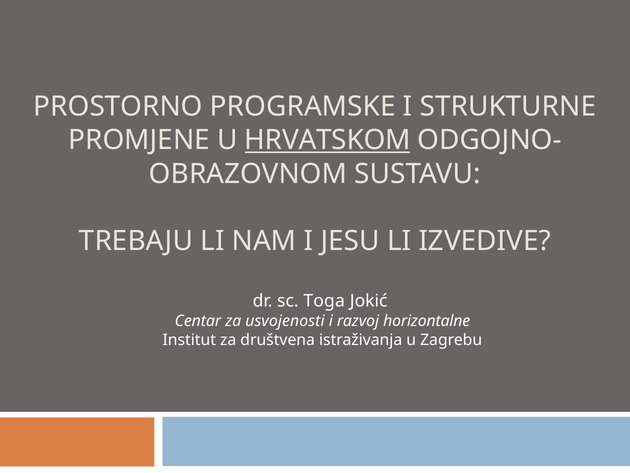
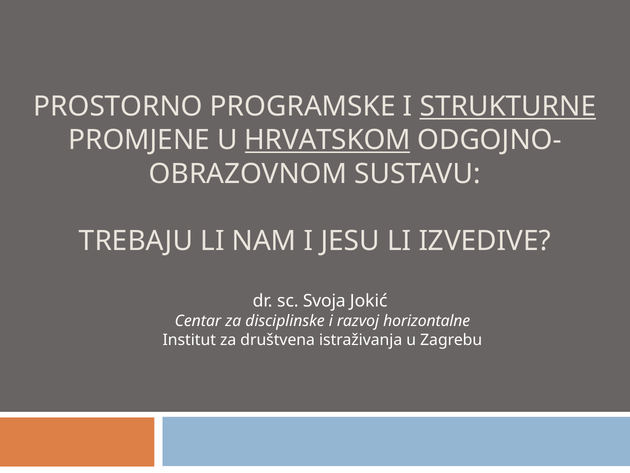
STRUKTURNE underline: none -> present
Toga: Toga -> Svoja
usvojenosti: usvojenosti -> disciplinske
